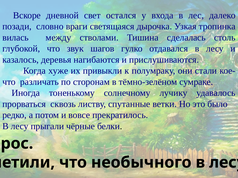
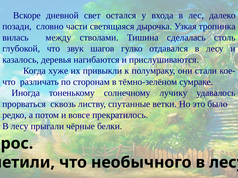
враги: враги -> части
